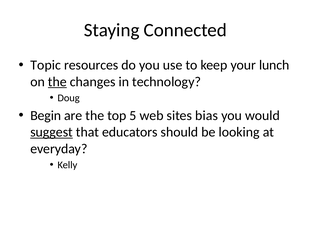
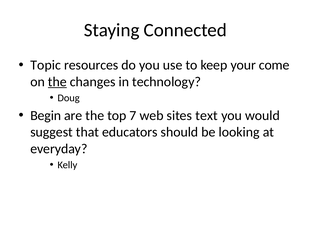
lunch: lunch -> come
5: 5 -> 7
bias: bias -> text
suggest underline: present -> none
